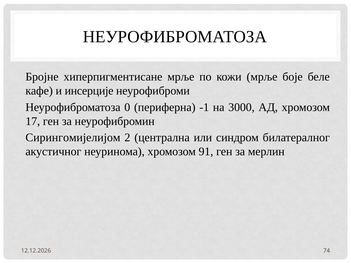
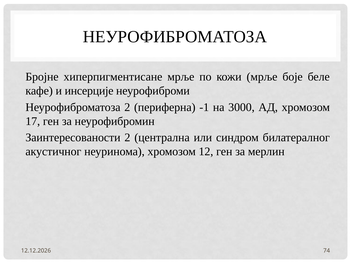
Неурофиброматоза 0: 0 -> 2
Сирингомијелијом: Сирингомијелијом -> Заинтересованости
91: 91 -> 12
